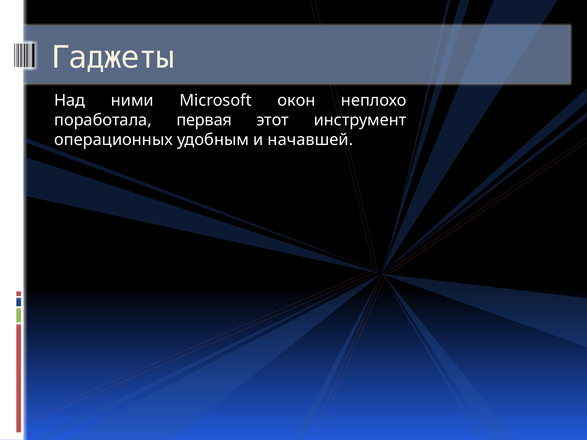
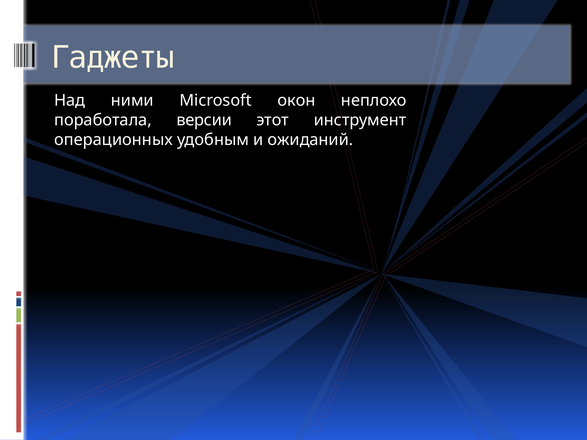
первая: первая -> версии
начавшей: начавшей -> ожиданий
